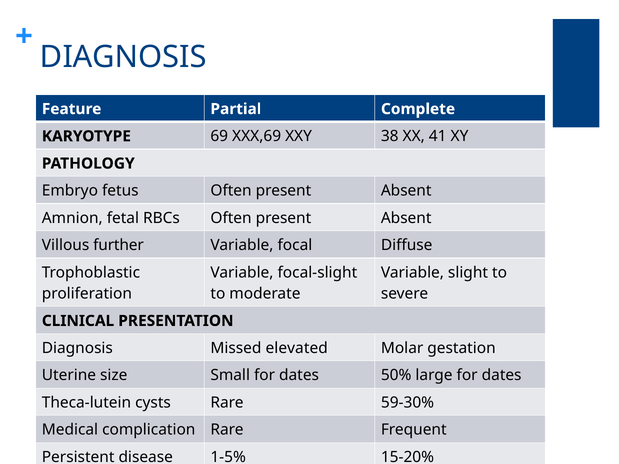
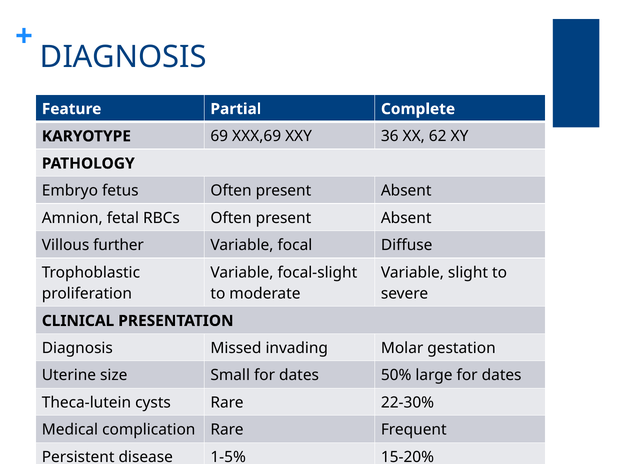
38: 38 -> 36
41: 41 -> 62
elevated: elevated -> invading
59-30%: 59-30% -> 22-30%
